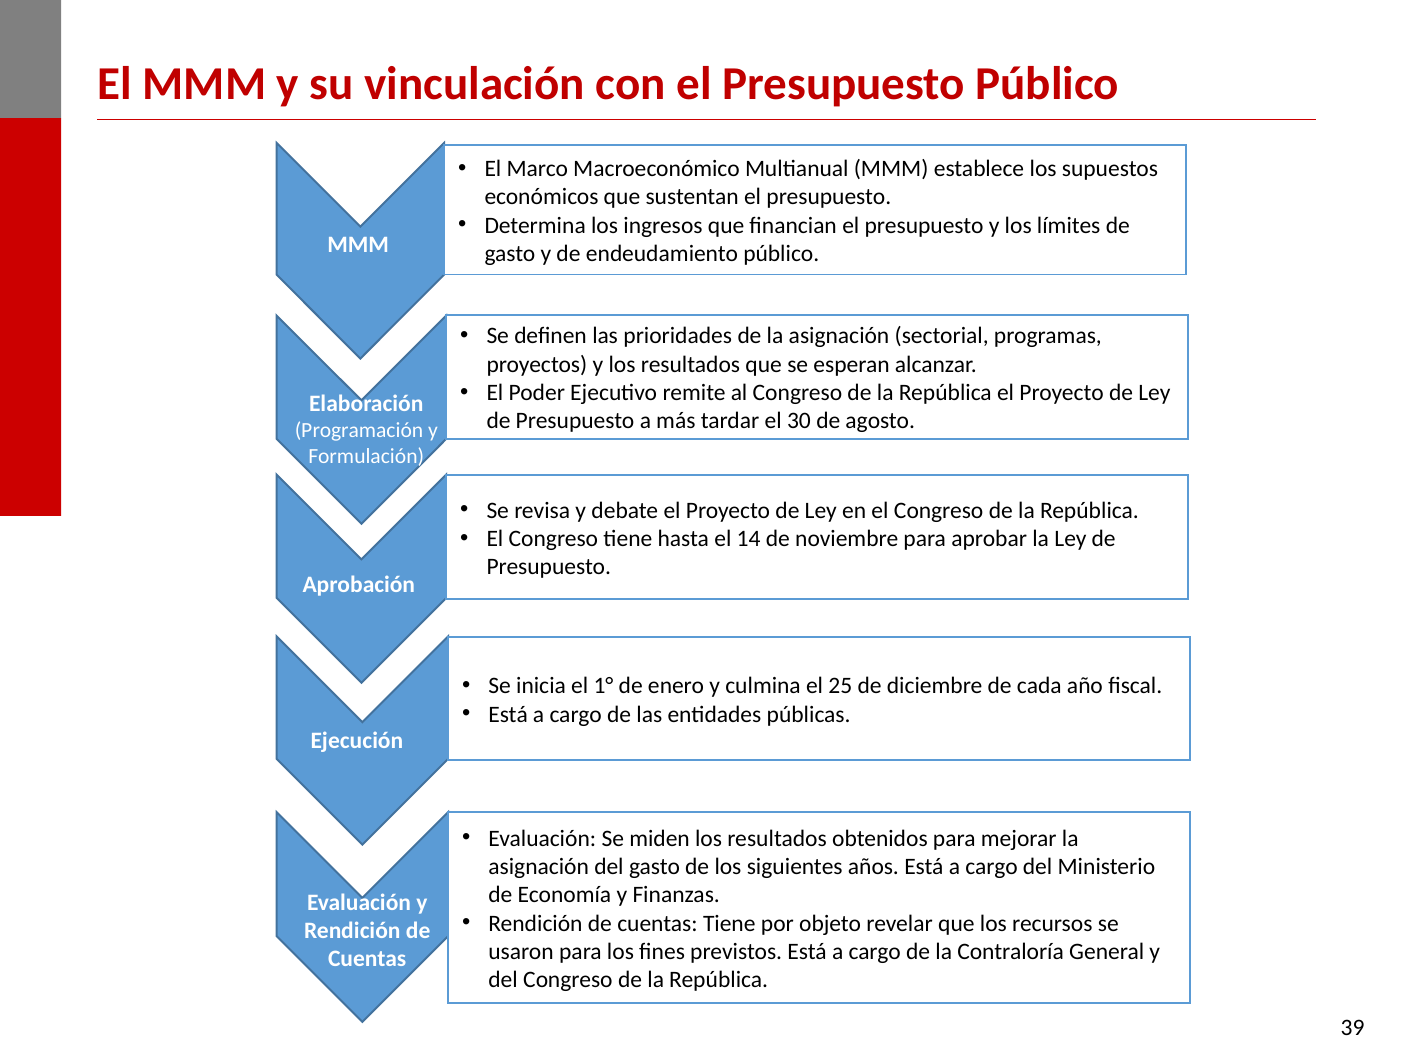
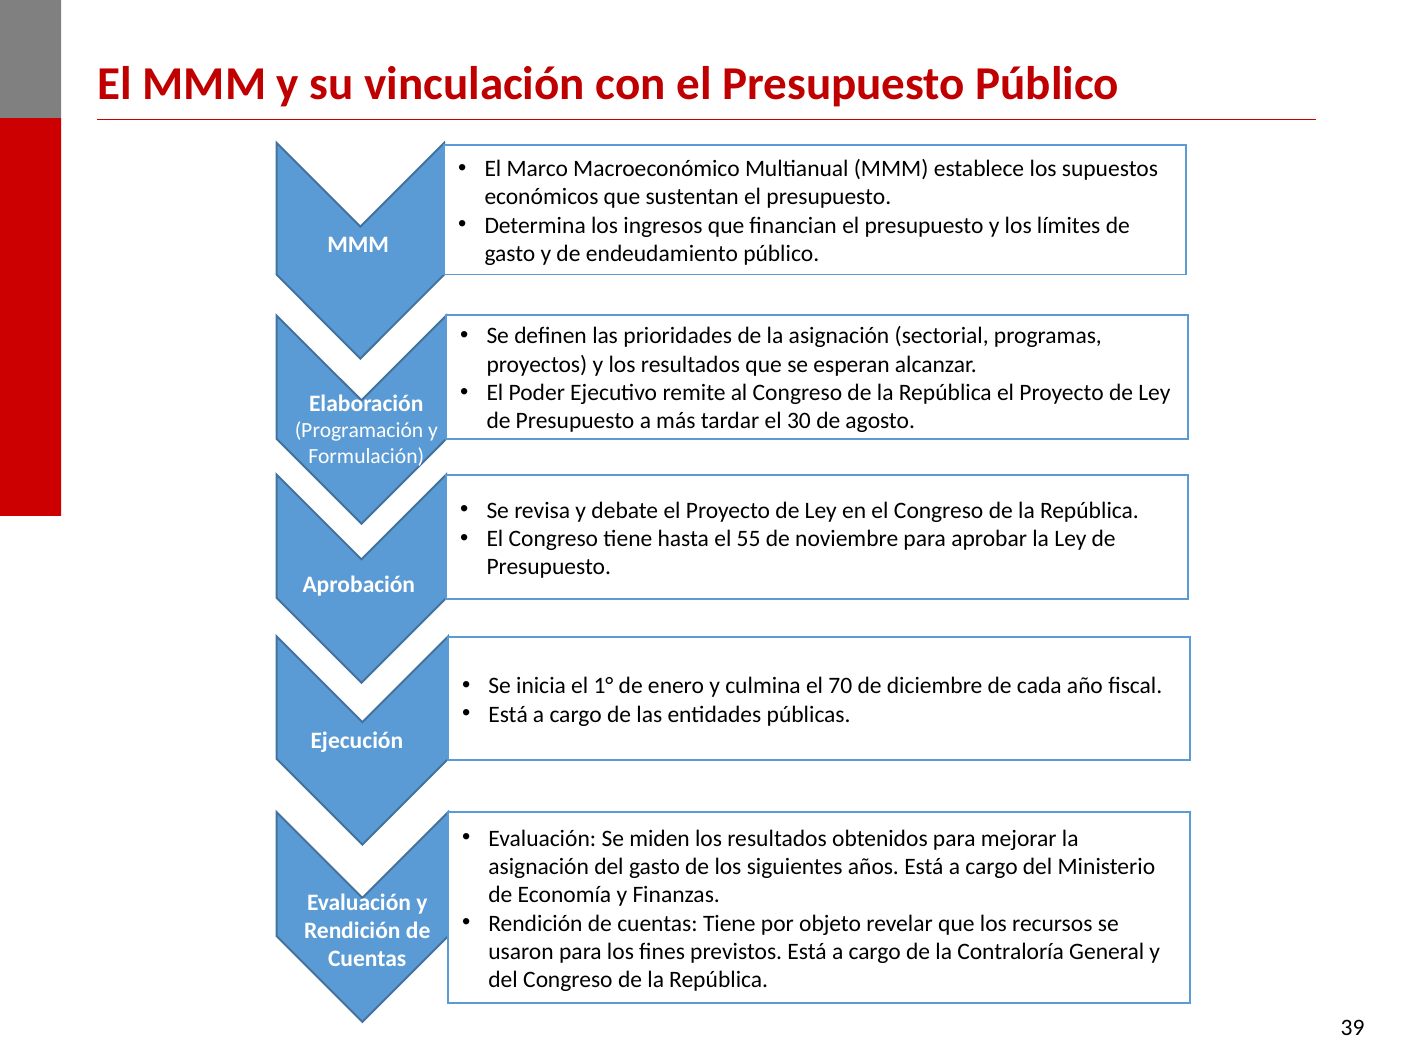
14: 14 -> 55
25: 25 -> 70
